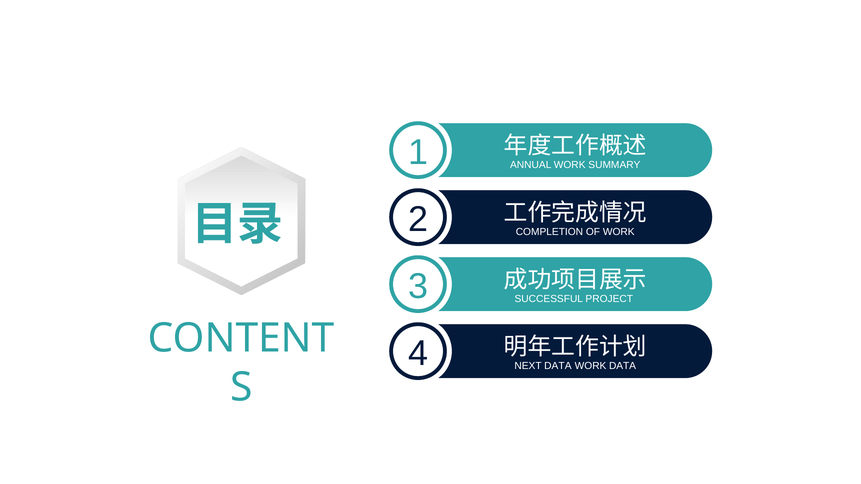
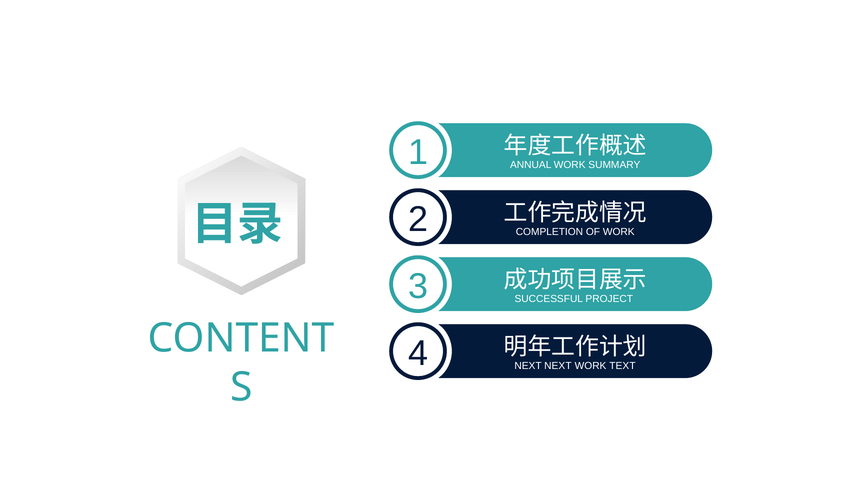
NEXT DATA: DATA -> NEXT
WORK DATA: DATA -> TEXT
